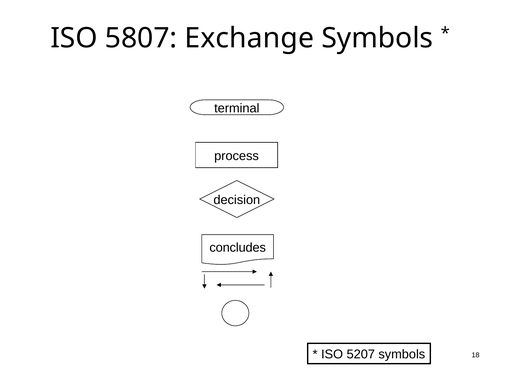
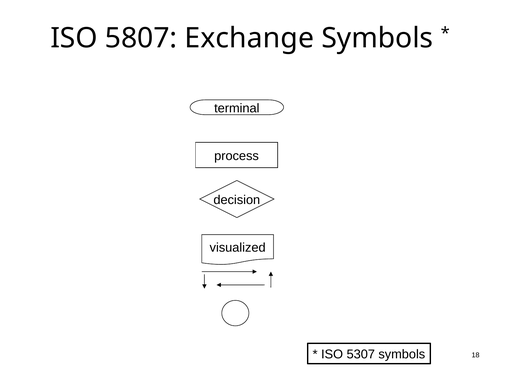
concludes: concludes -> visualized
5207: 5207 -> 5307
